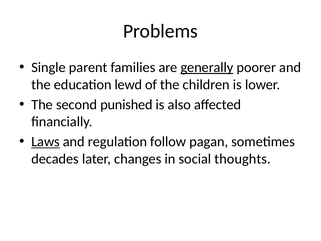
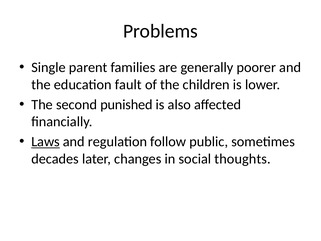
generally underline: present -> none
lewd: lewd -> fault
pagan: pagan -> public
